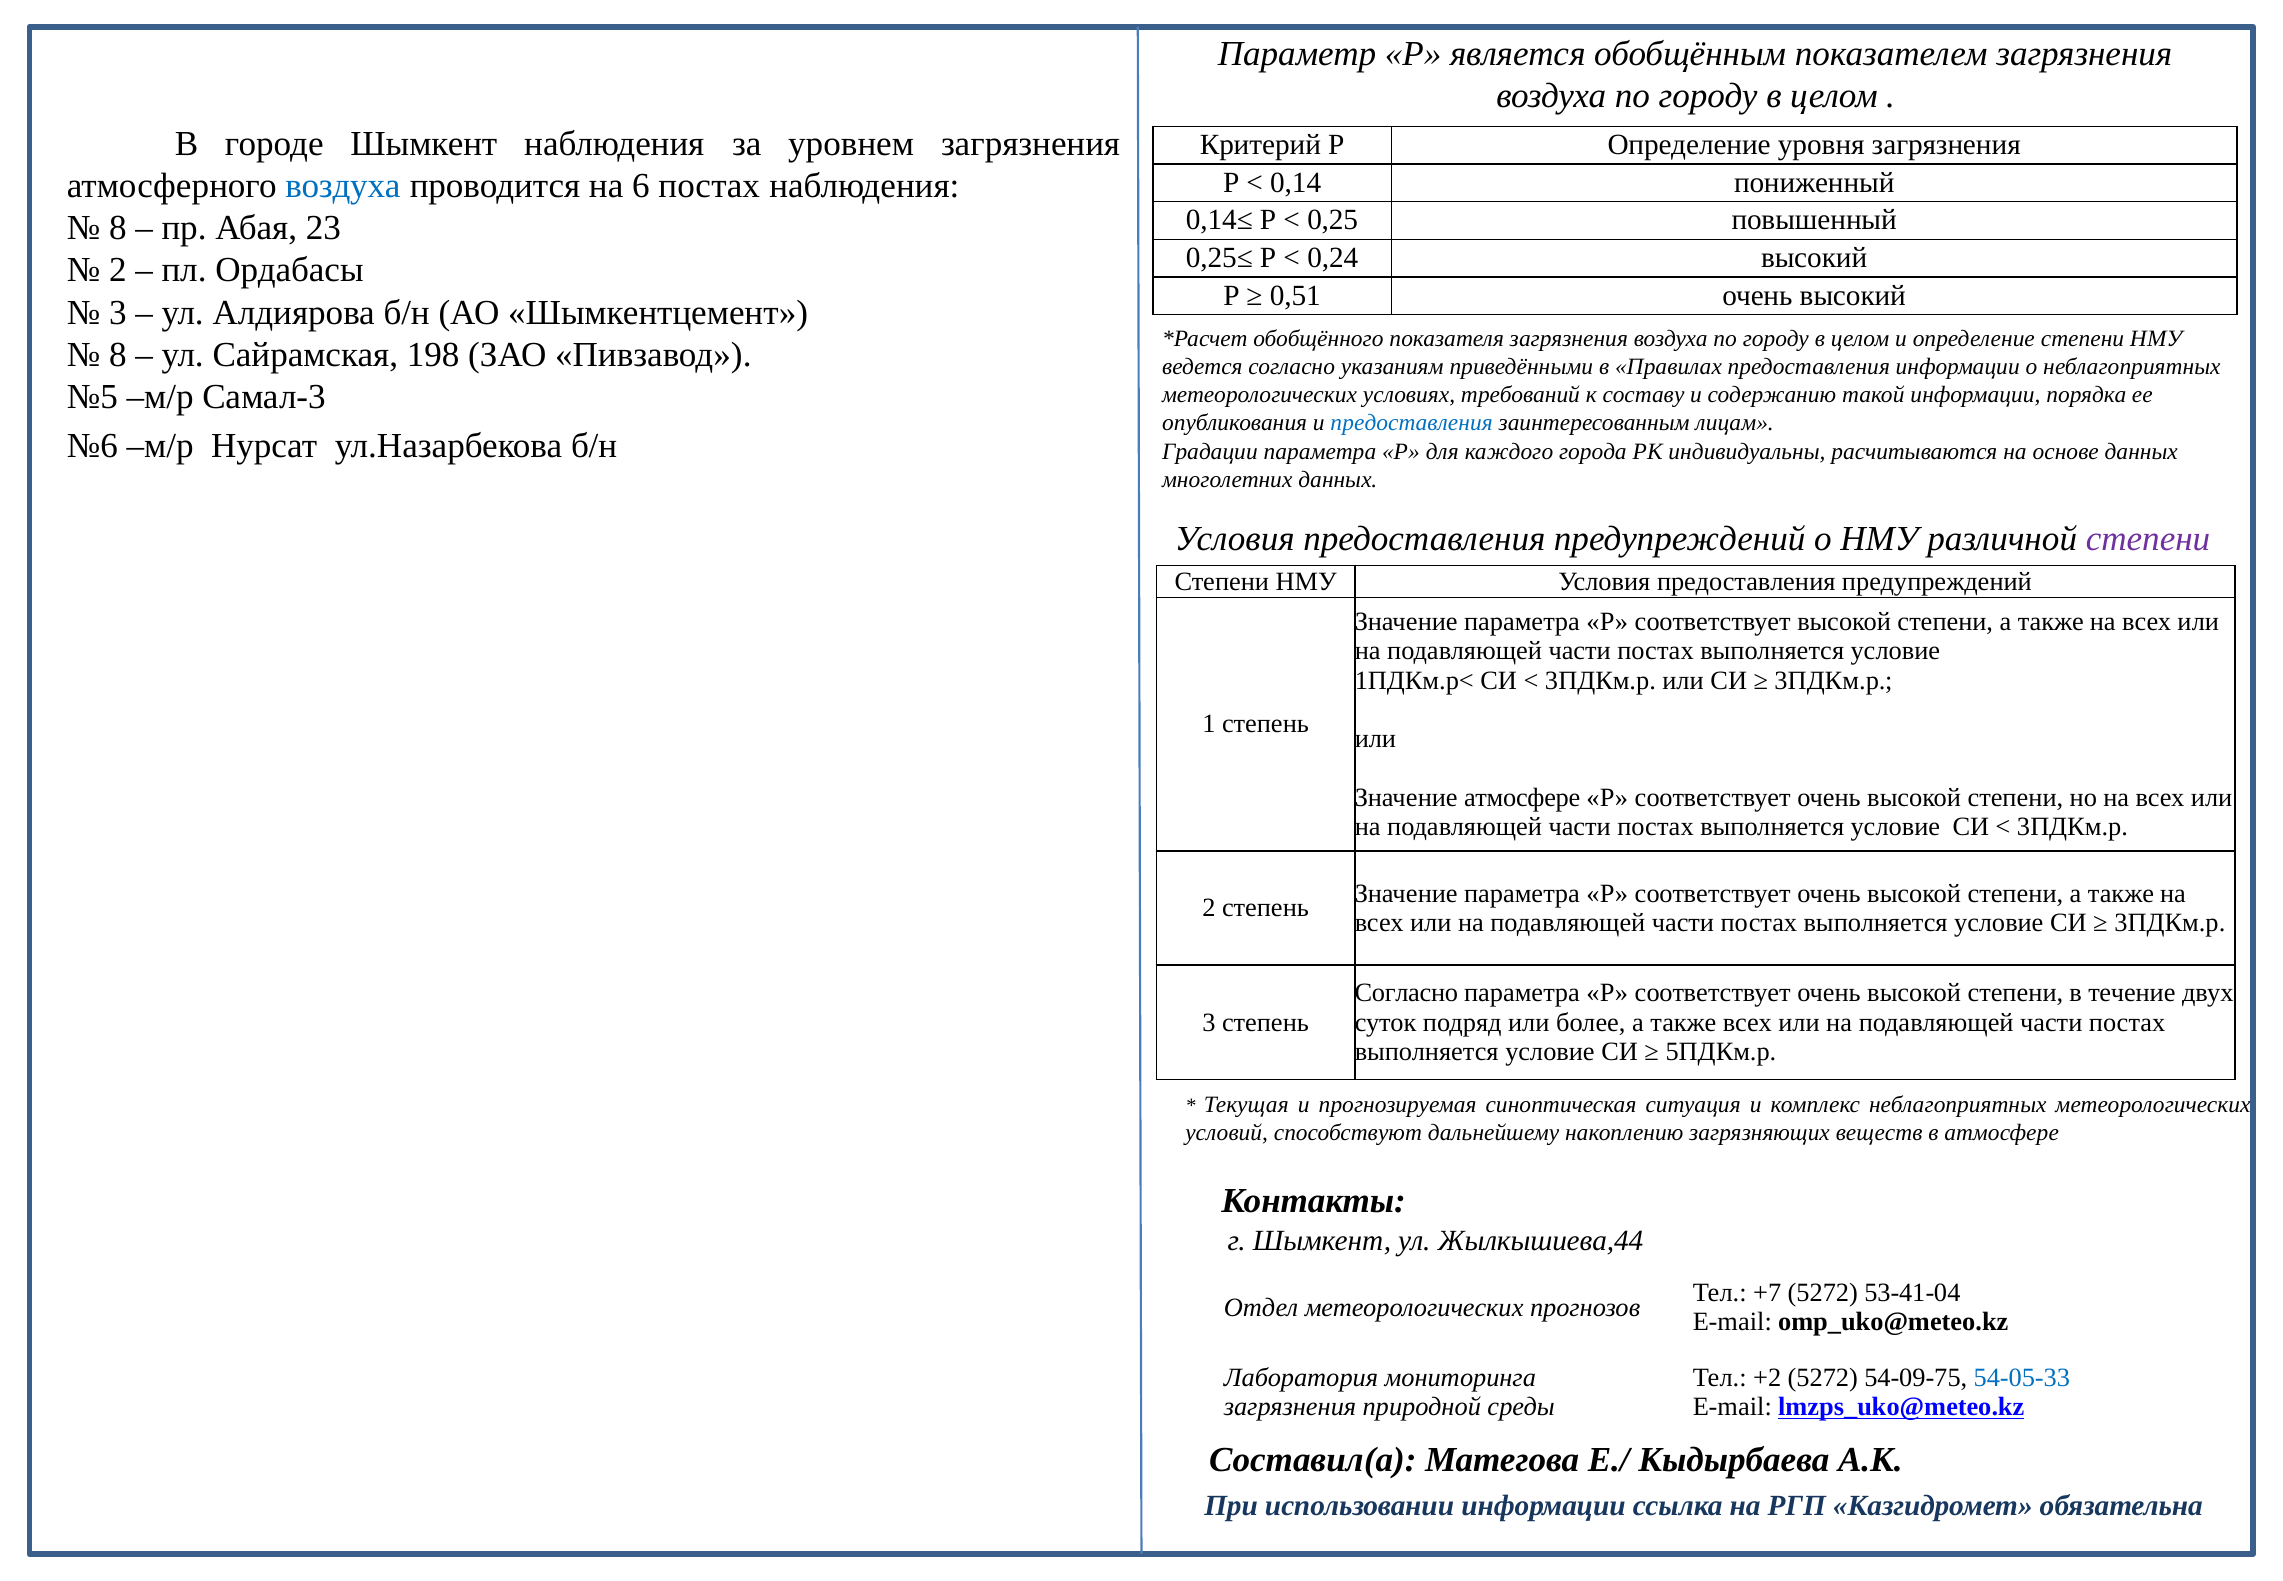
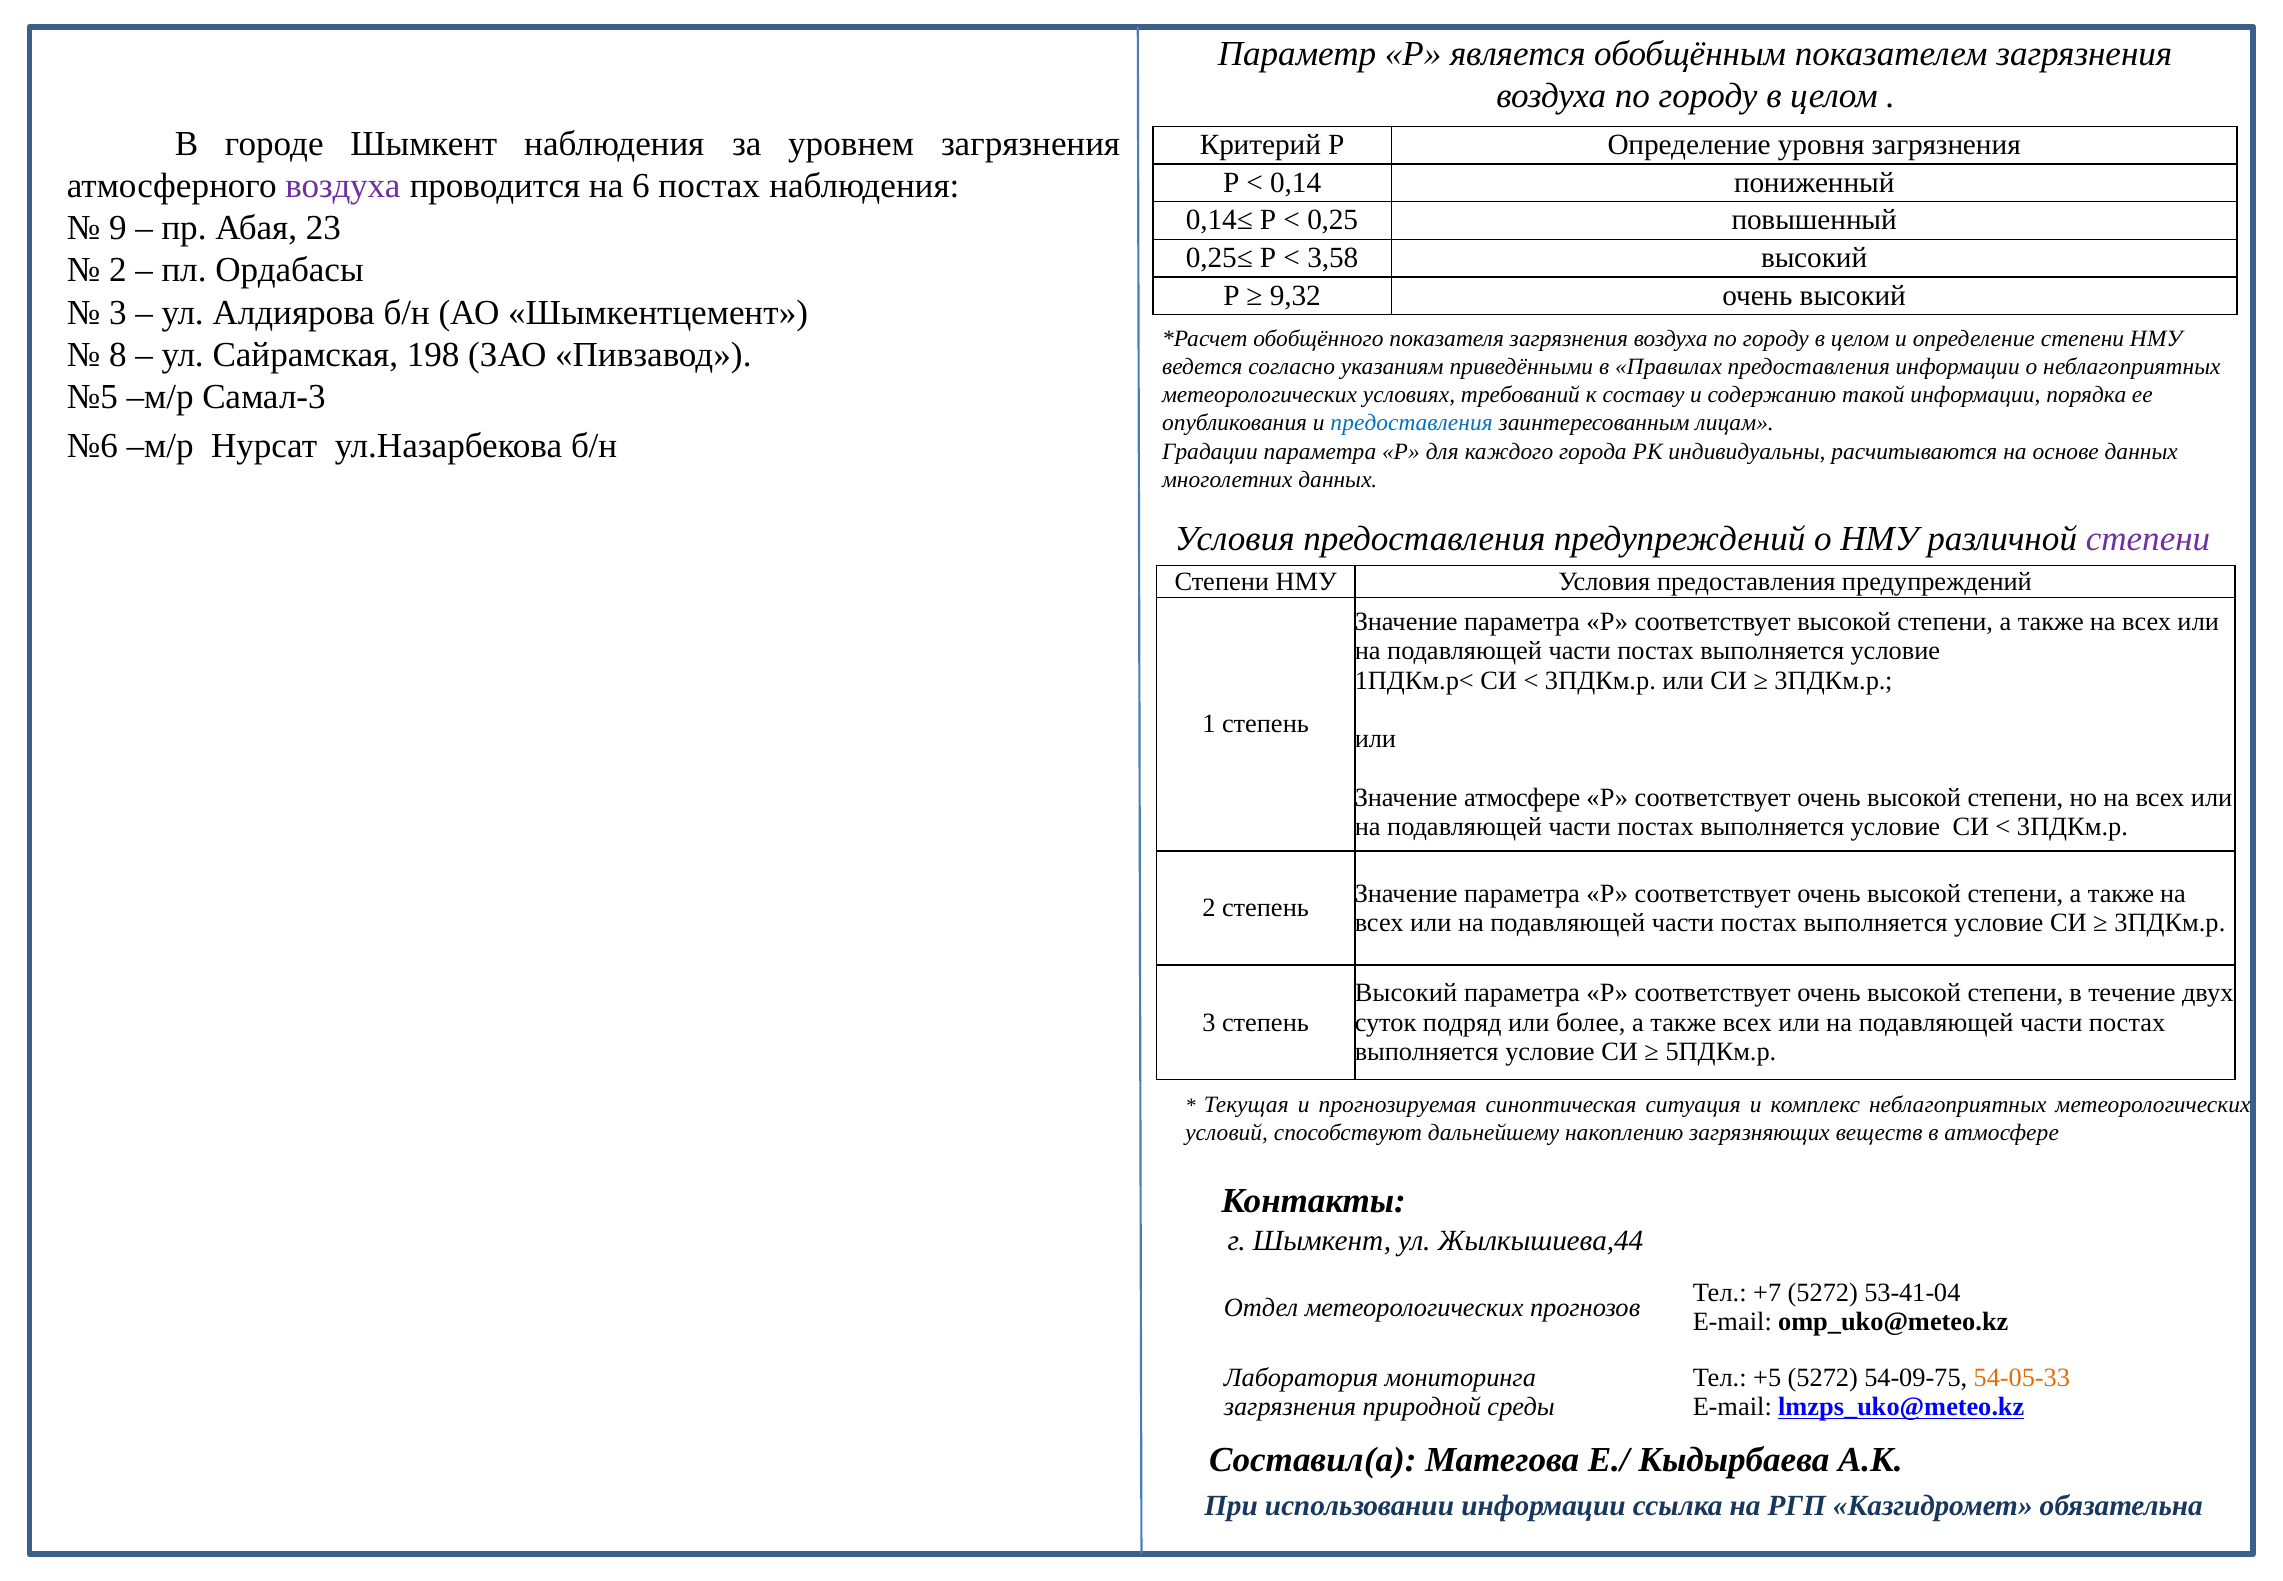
воздуха at (343, 186) colour: blue -> purple
8 at (118, 228): 8 -> 9
0,24: 0,24 -> 3,58
0,51: 0,51 -> 9,32
Согласно at (1406, 993): Согласно -> Высокий
+2: +2 -> +5
54-05-33 colour: blue -> orange
